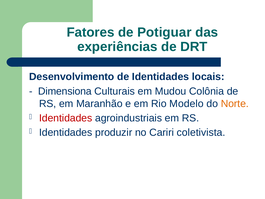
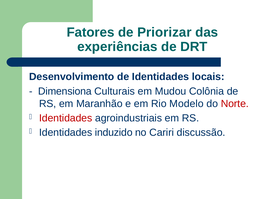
Potiguar: Potiguar -> Priorizar
Norte colour: orange -> red
produzir: produzir -> induzido
coletivista: coletivista -> discussão
